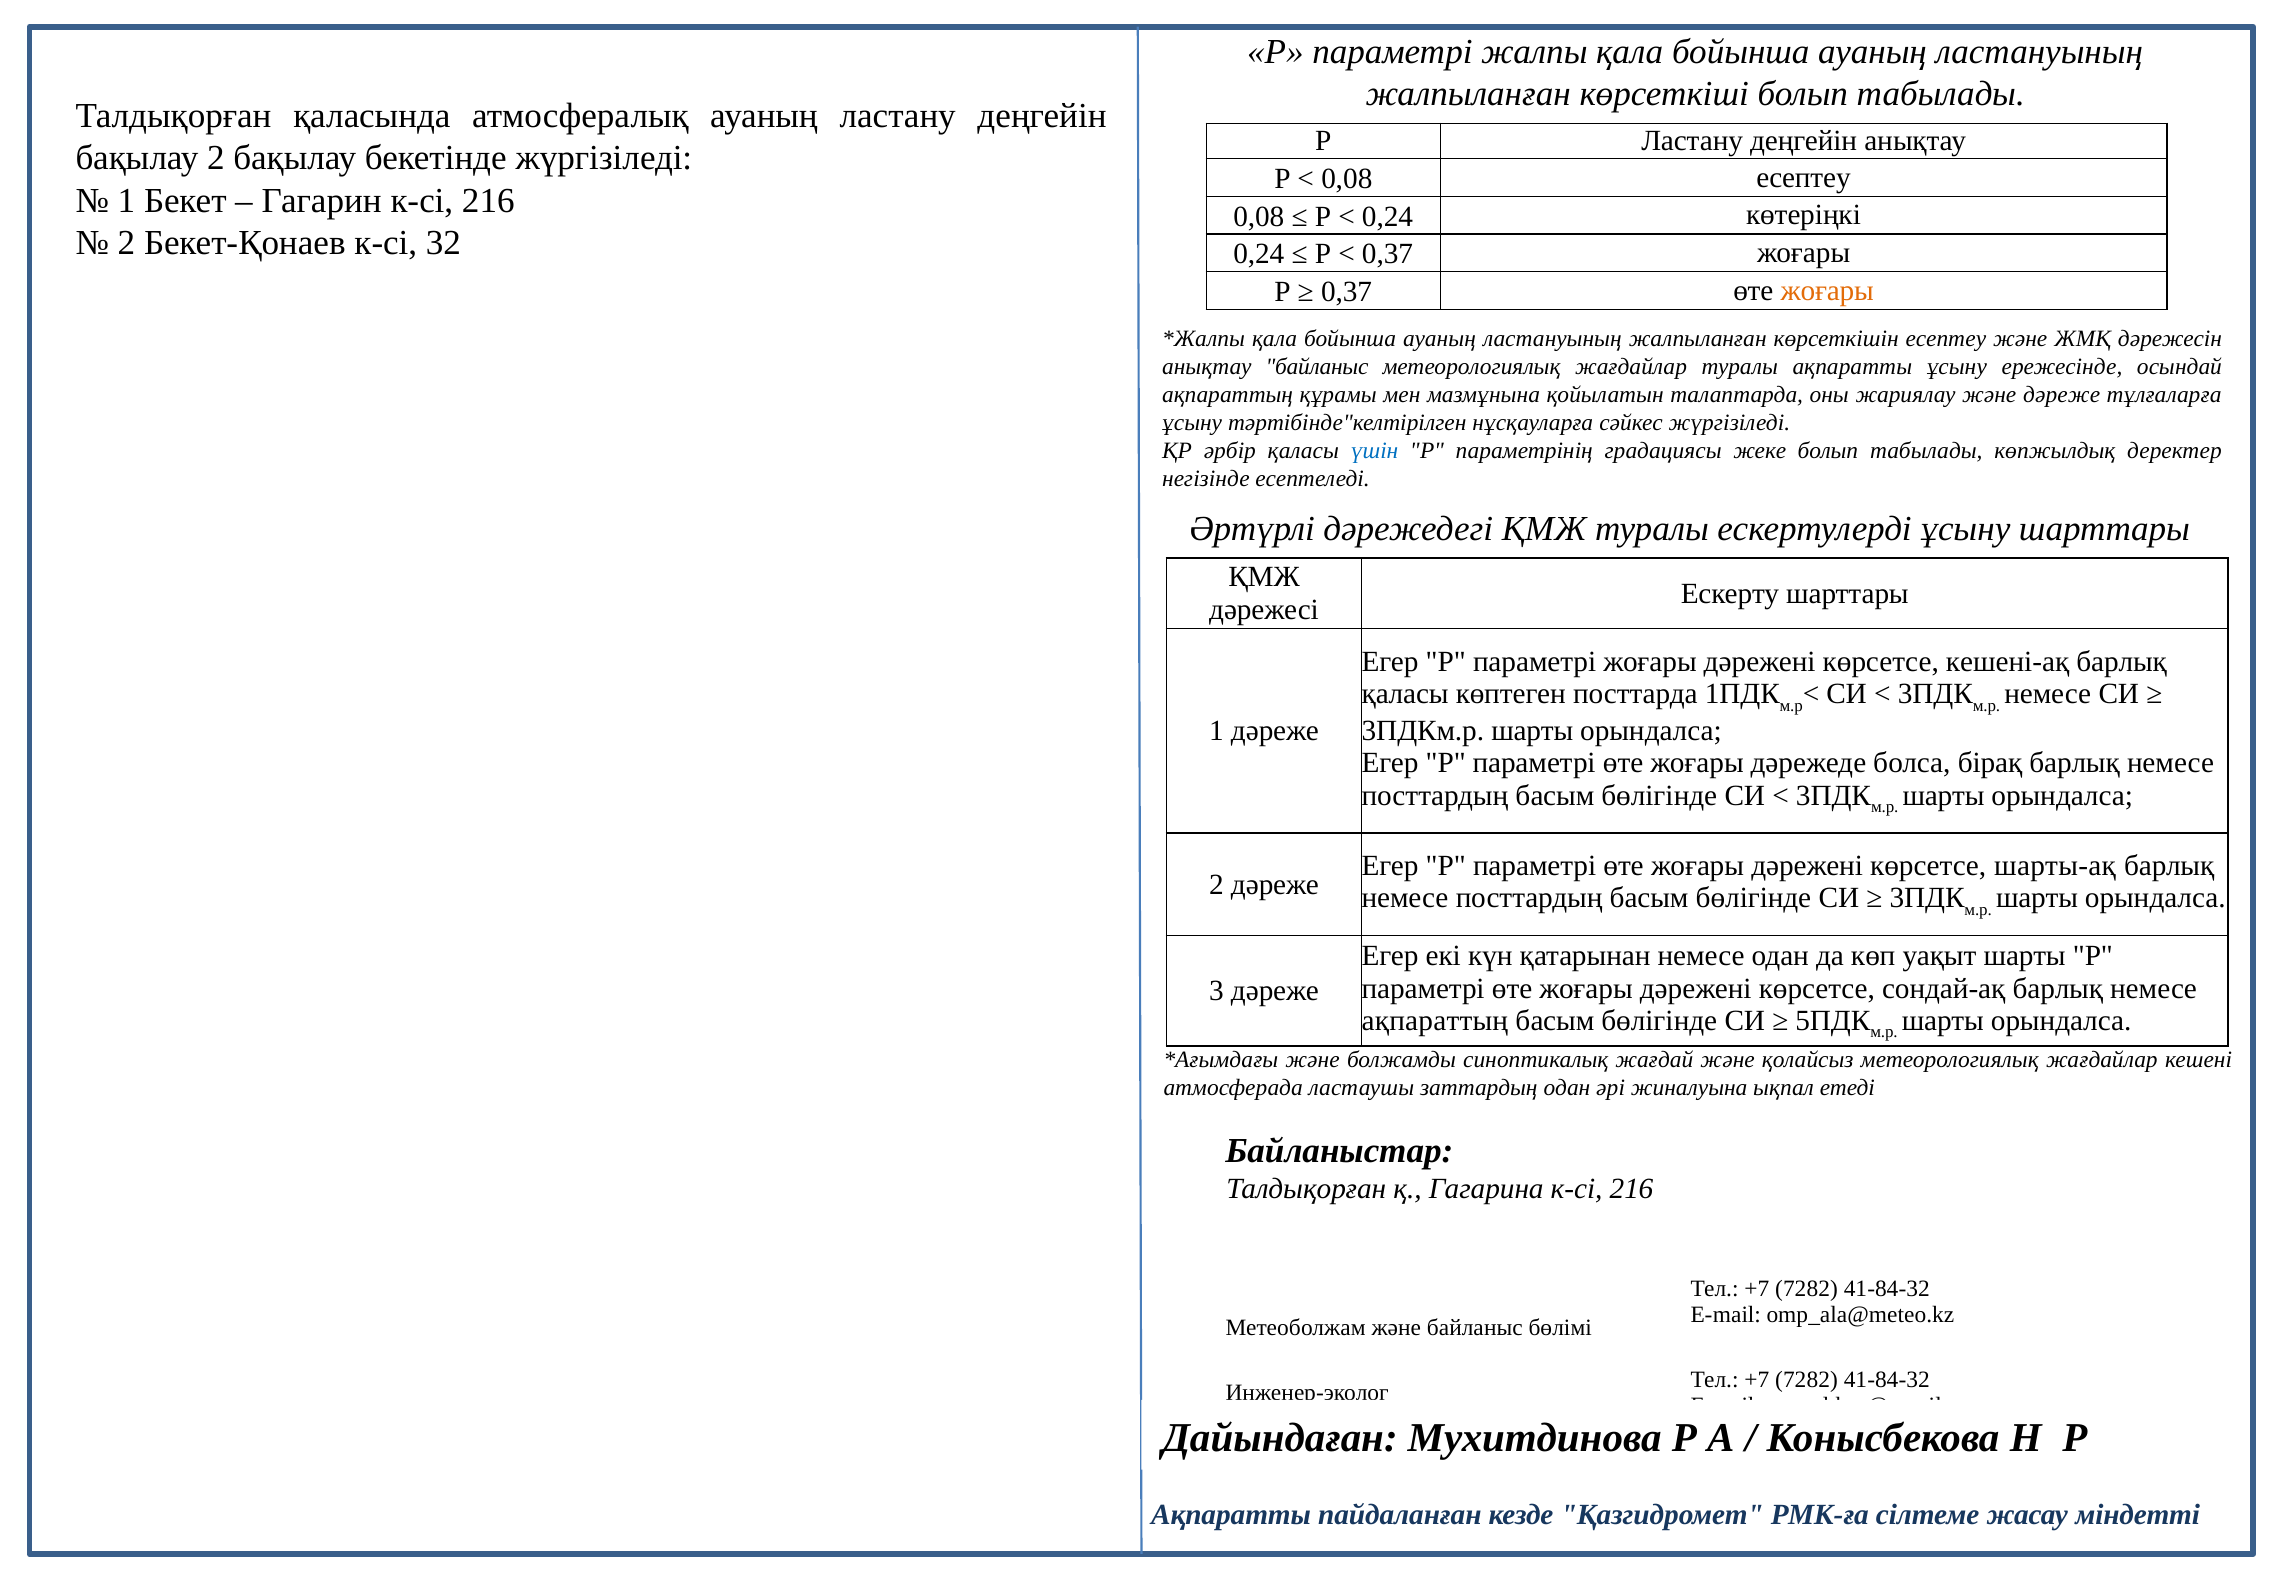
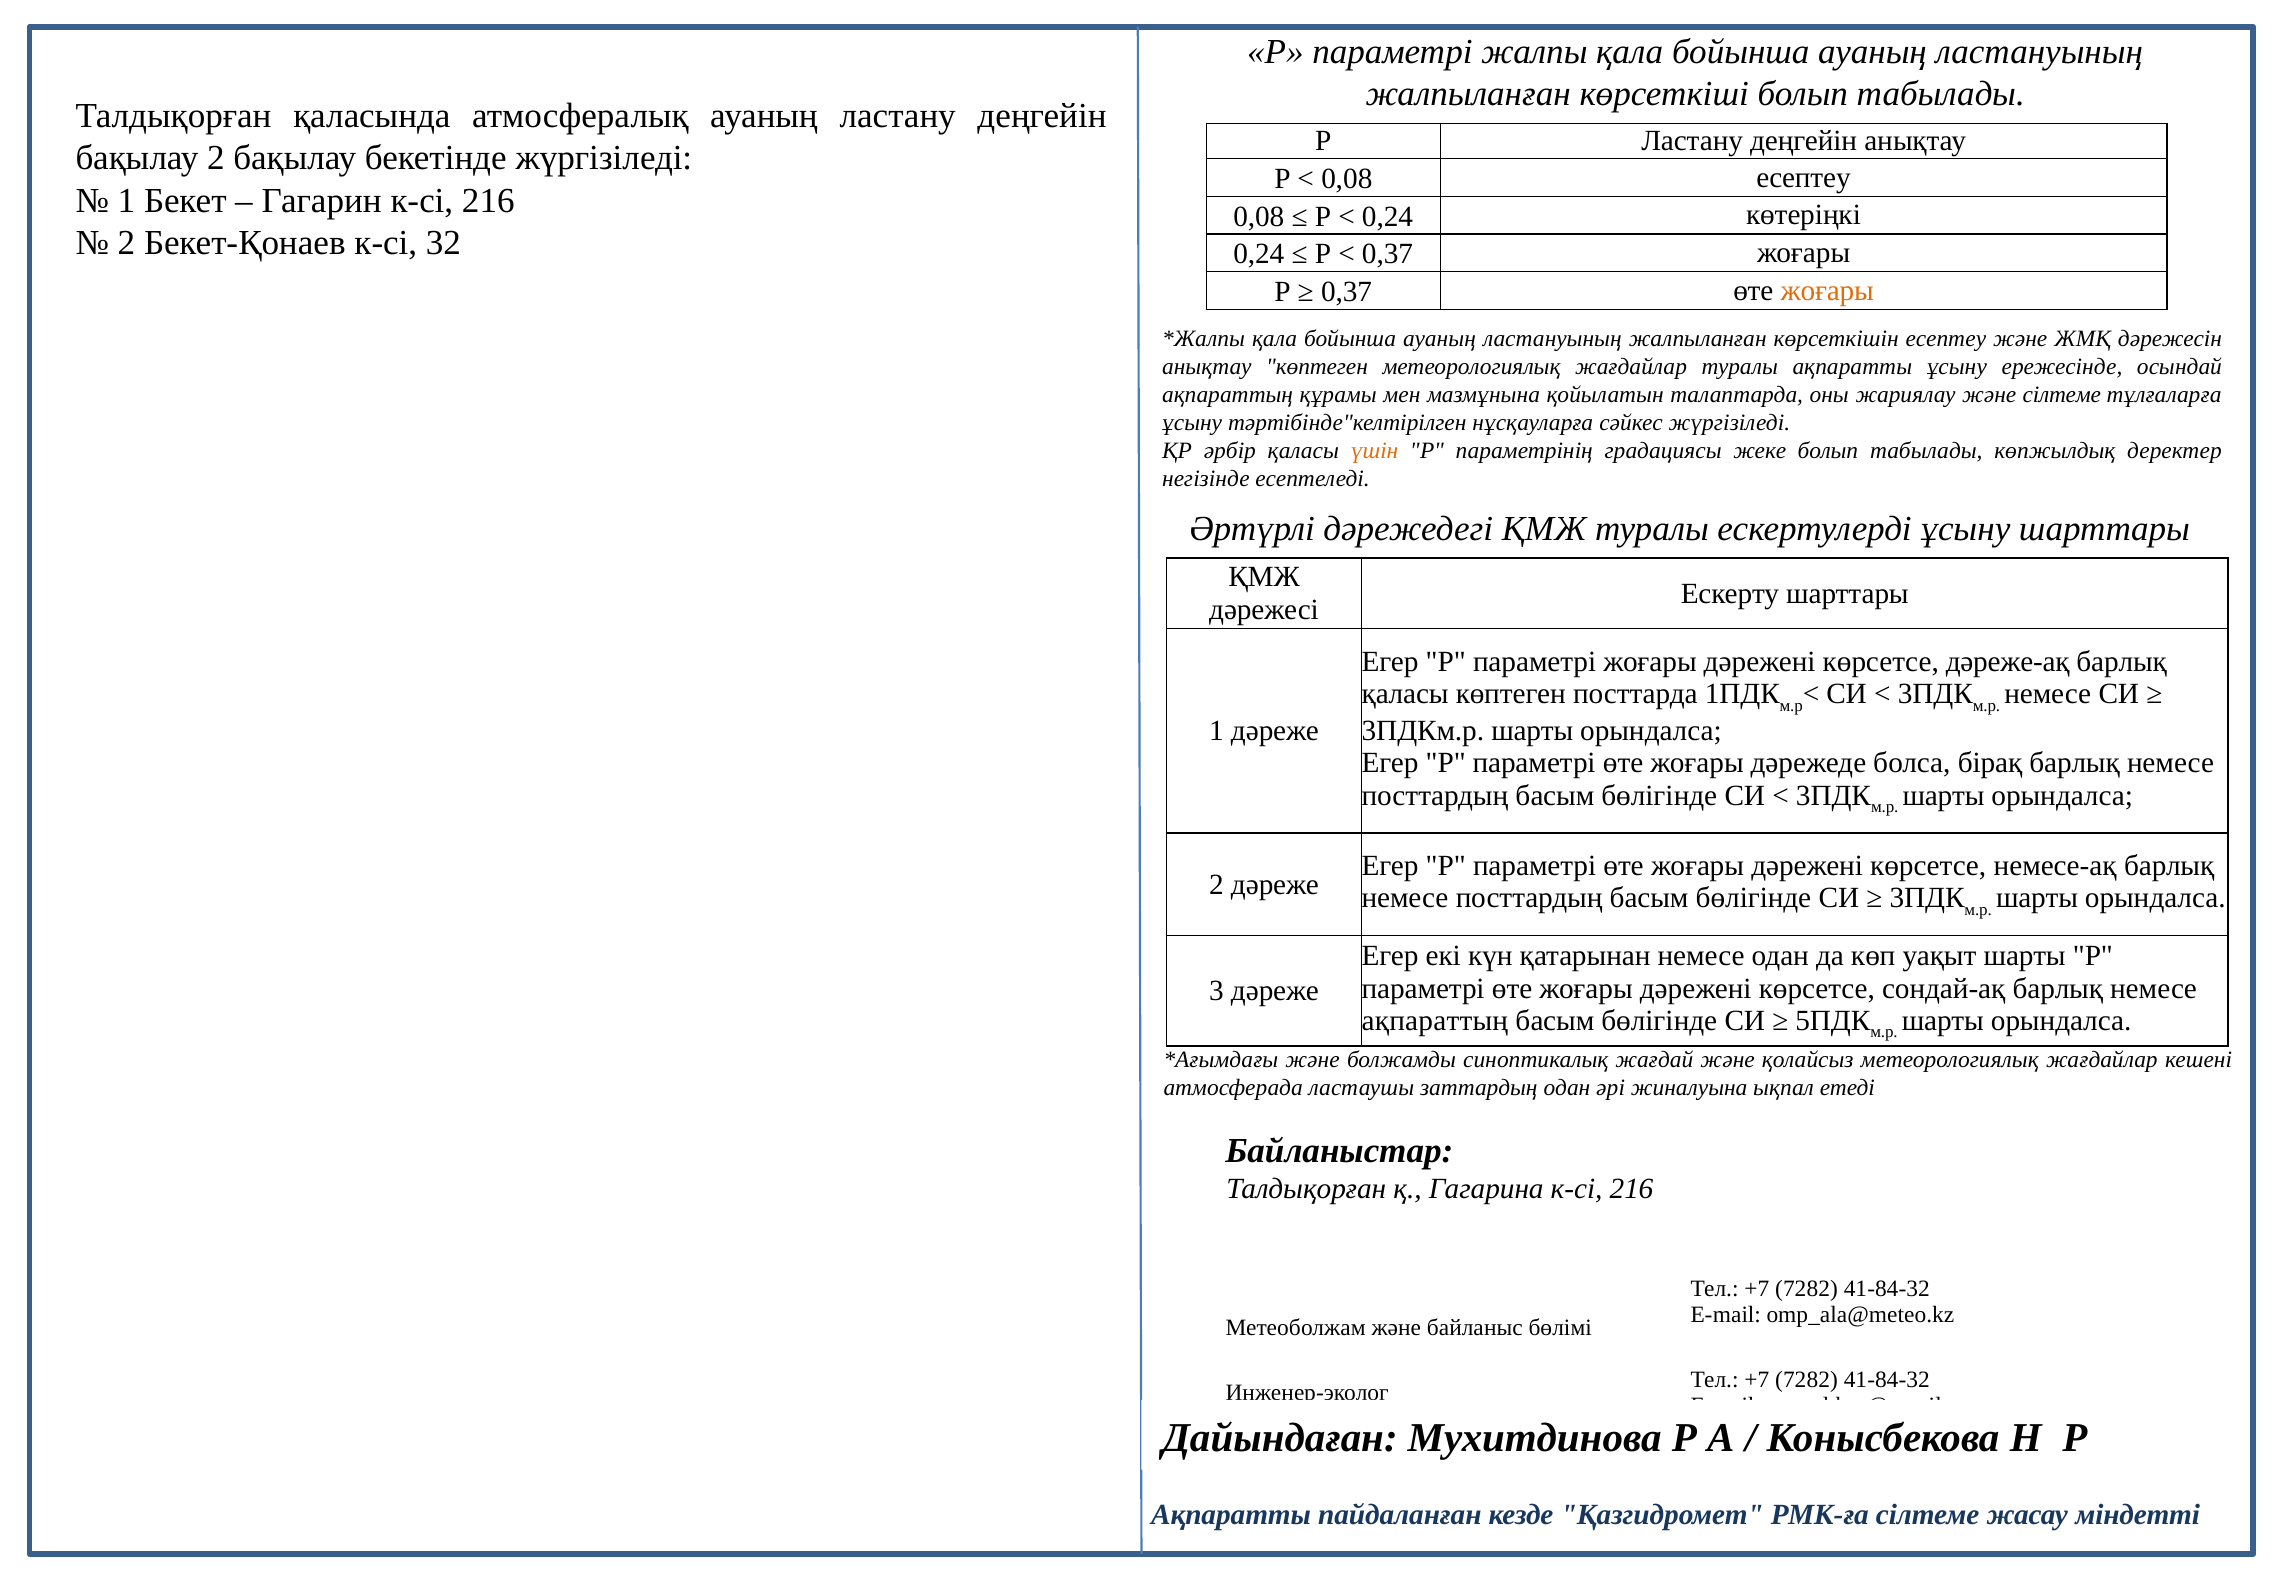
анықтау байланыс: байланыс -> көптеген
және дәреже: дәреже -> сілтеме
үшін colour: blue -> orange
кешені-ақ: кешені-ақ -> дәреже-ақ
шарты-ақ: шарты-ақ -> немесе-ақ
